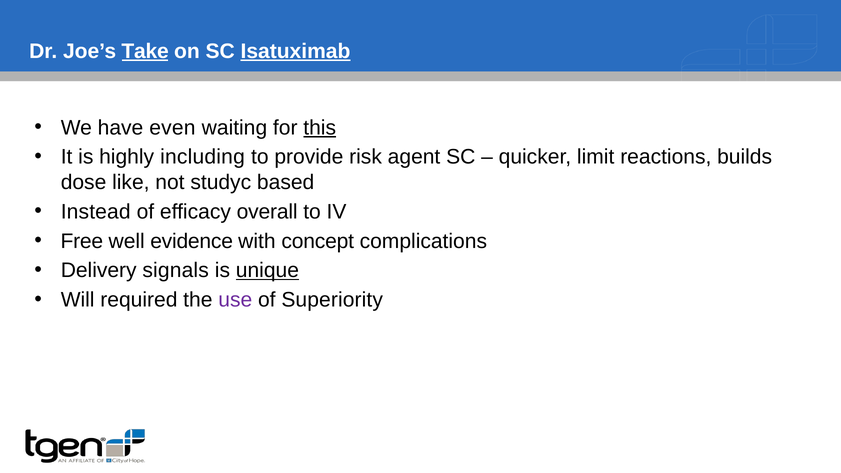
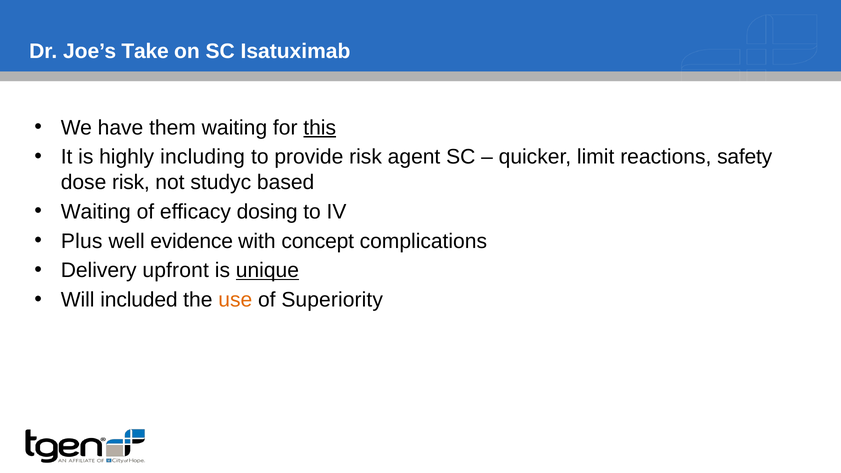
Take underline: present -> none
Isatuximab underline: present -> none
even: even -> them
builds: builds -> safety
dose like: like -> risk
Instead at (96, 212): Instead -> Waiting
overall: overall -> dosing
Free: Free -> Plus
signals: signals -> upfront
required: required -> included
use colour: purple -> orange
